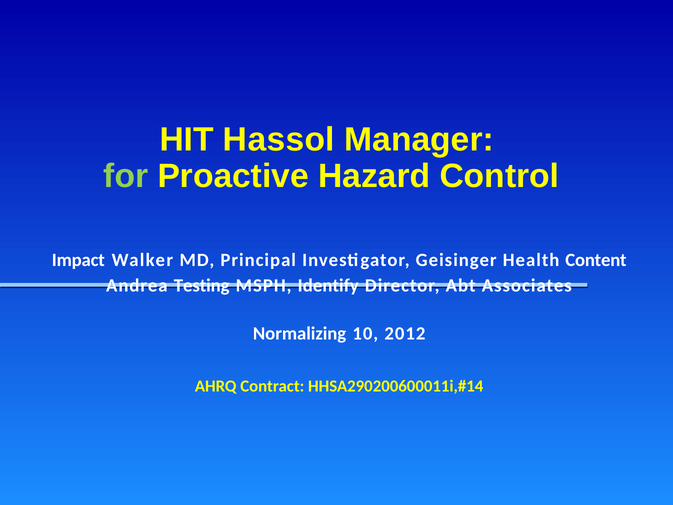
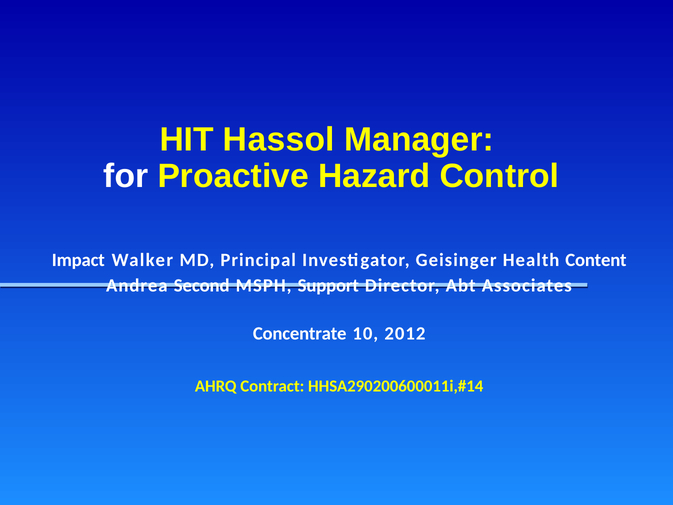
for colour: light green -> white
Testing: Testing -> Second
Identify: Identify -> Support
Normalizing: Normalizing -> Concentrate
